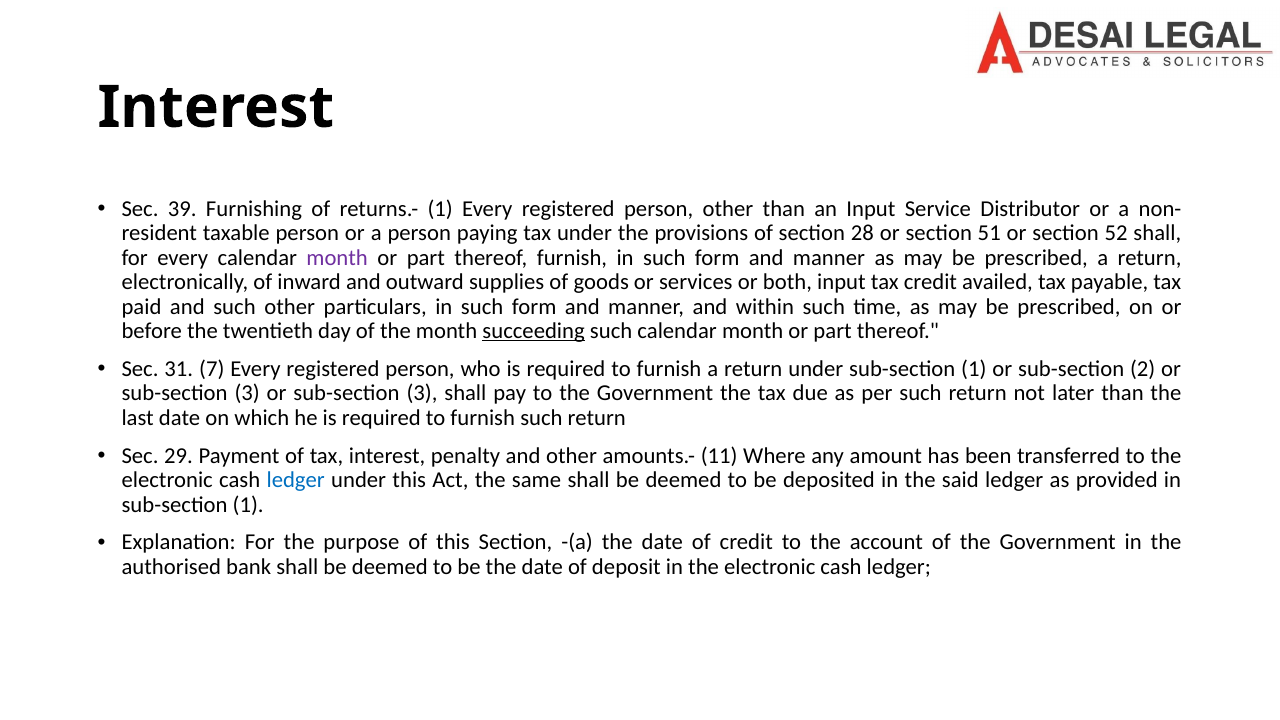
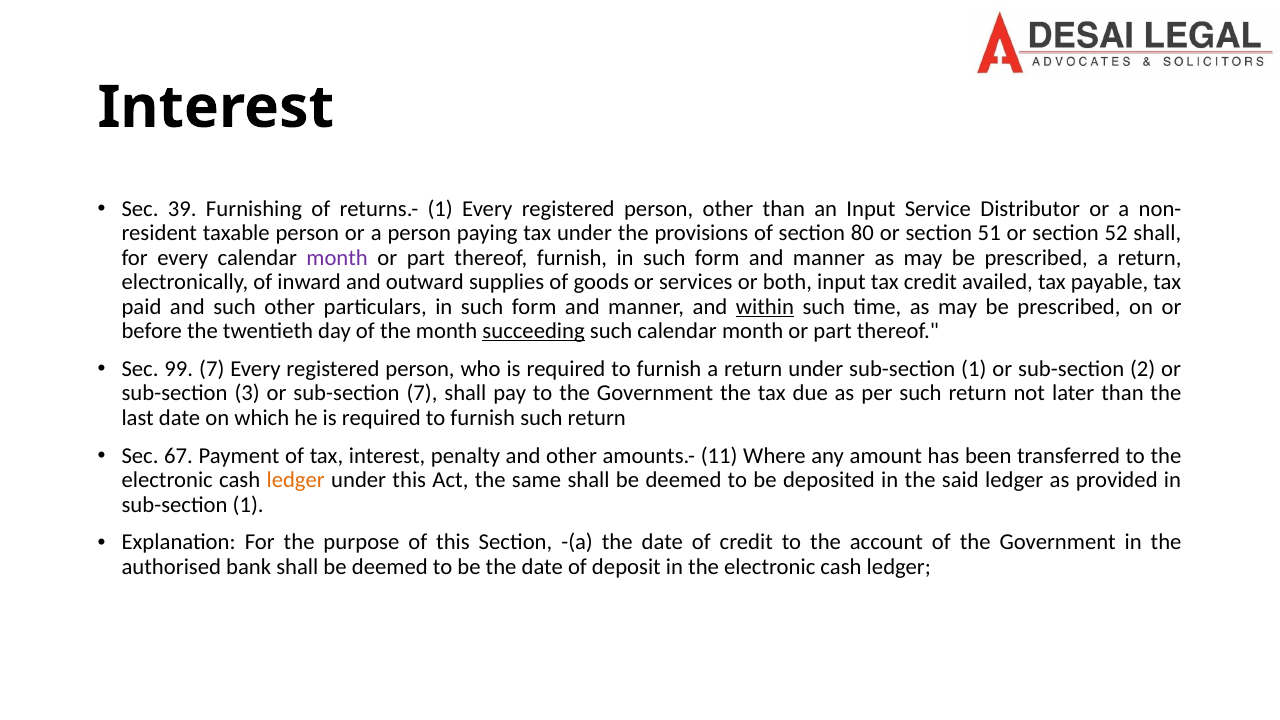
28: 28 -> 80
within underline: none -> present
31: 31 -> 99
3 or sub-section 3: 3 -> 7
29: 29 -> 67
ledger at (296, 480) colour: blue -> orange
